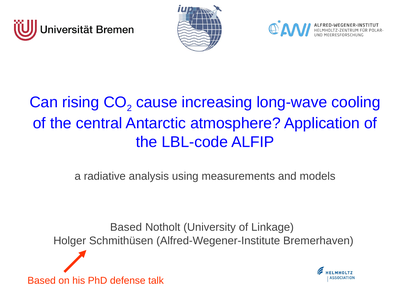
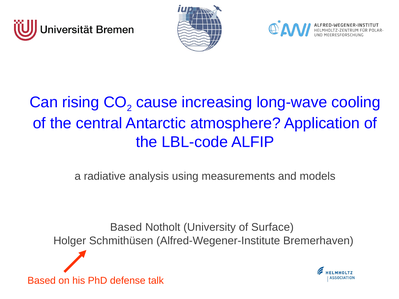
Linkage: Linkage -> Surface
